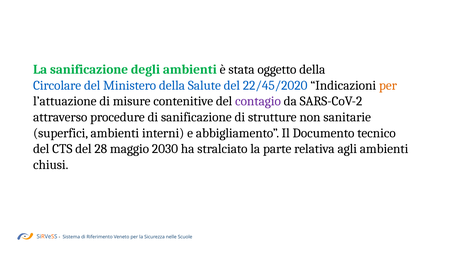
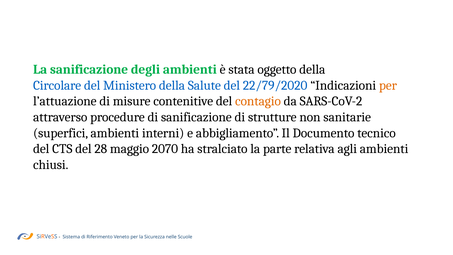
22/45/2020: 22/45/2020 -> 22/79/2020
contagio colour: purple -> orange
2030: 2030 -> 2070
